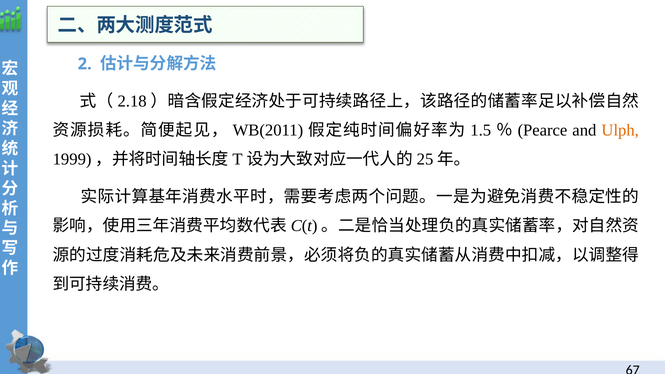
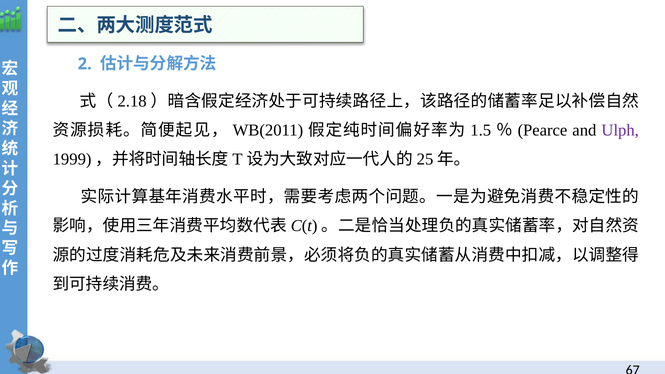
Ulph colour: orange -> purple
